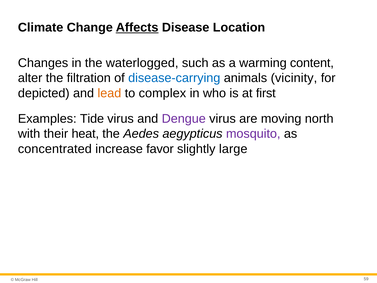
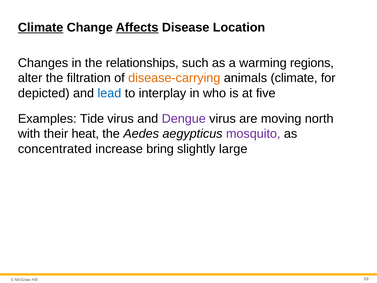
Climate at (41, 27) underline: none -> present
waterlogged: waterlogged -> relationships
content: content -> regions
disease-carrying colour: blue -> orange
animals vicinity: vicinity -> climate
lead colour: orange -> blue
complex: complex -> interplay
first: first -> five
favor: favor -> bring
